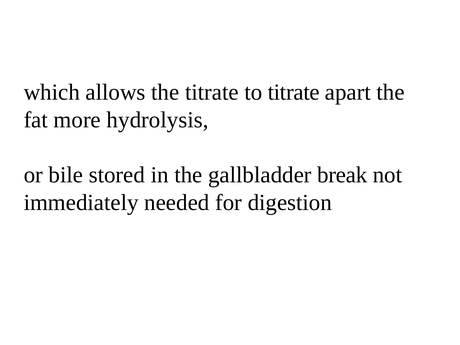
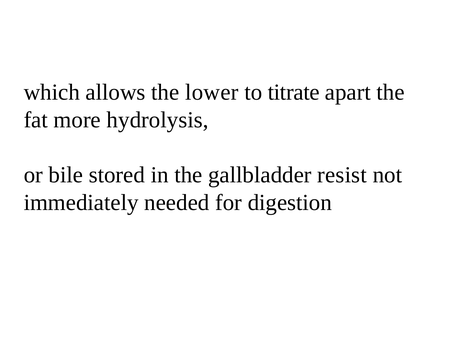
the titrate: titrate -> lower
break: break -> resist
